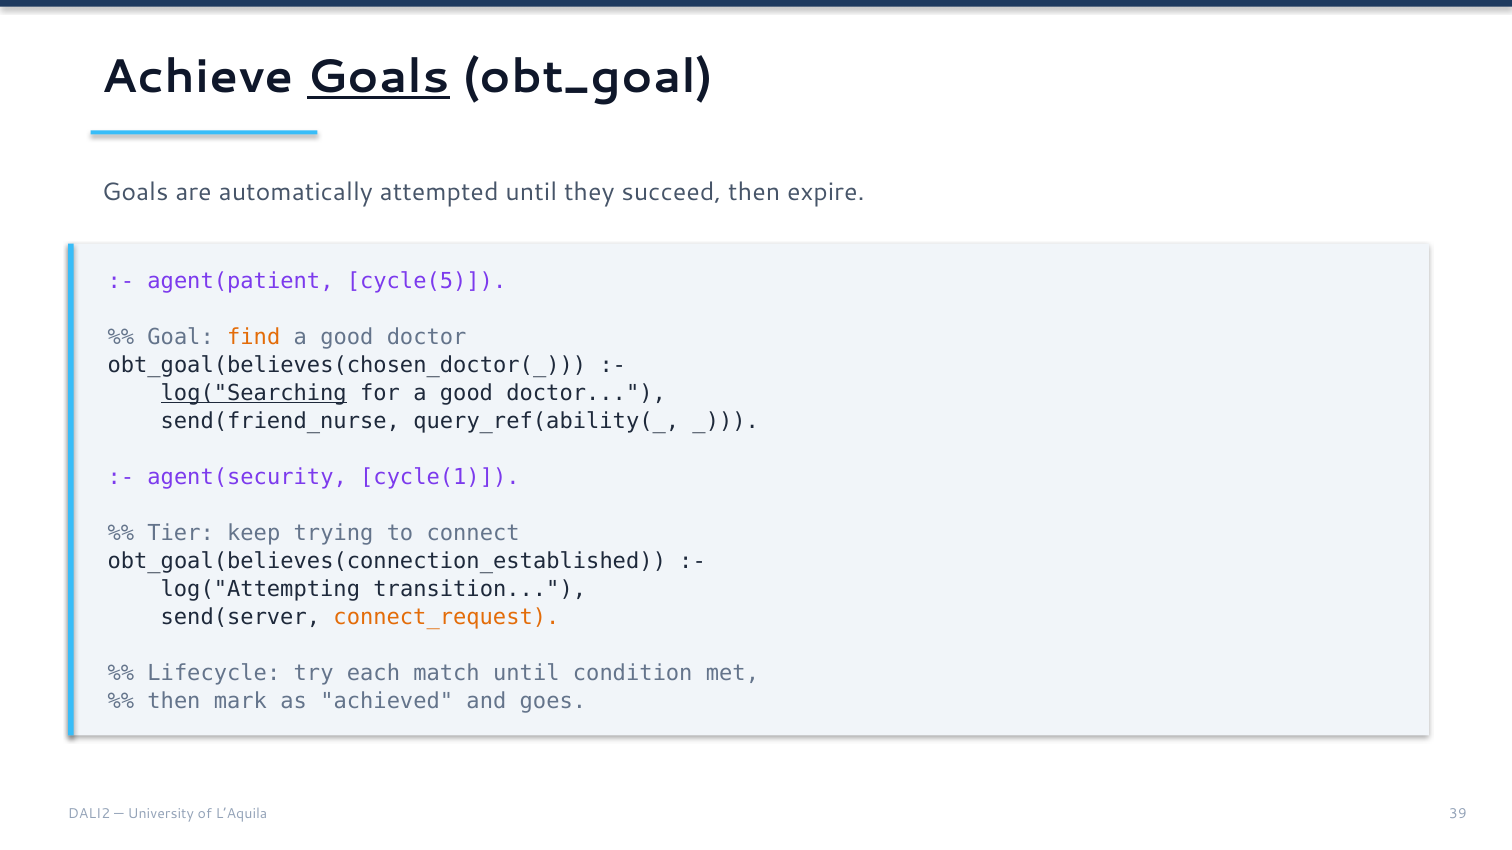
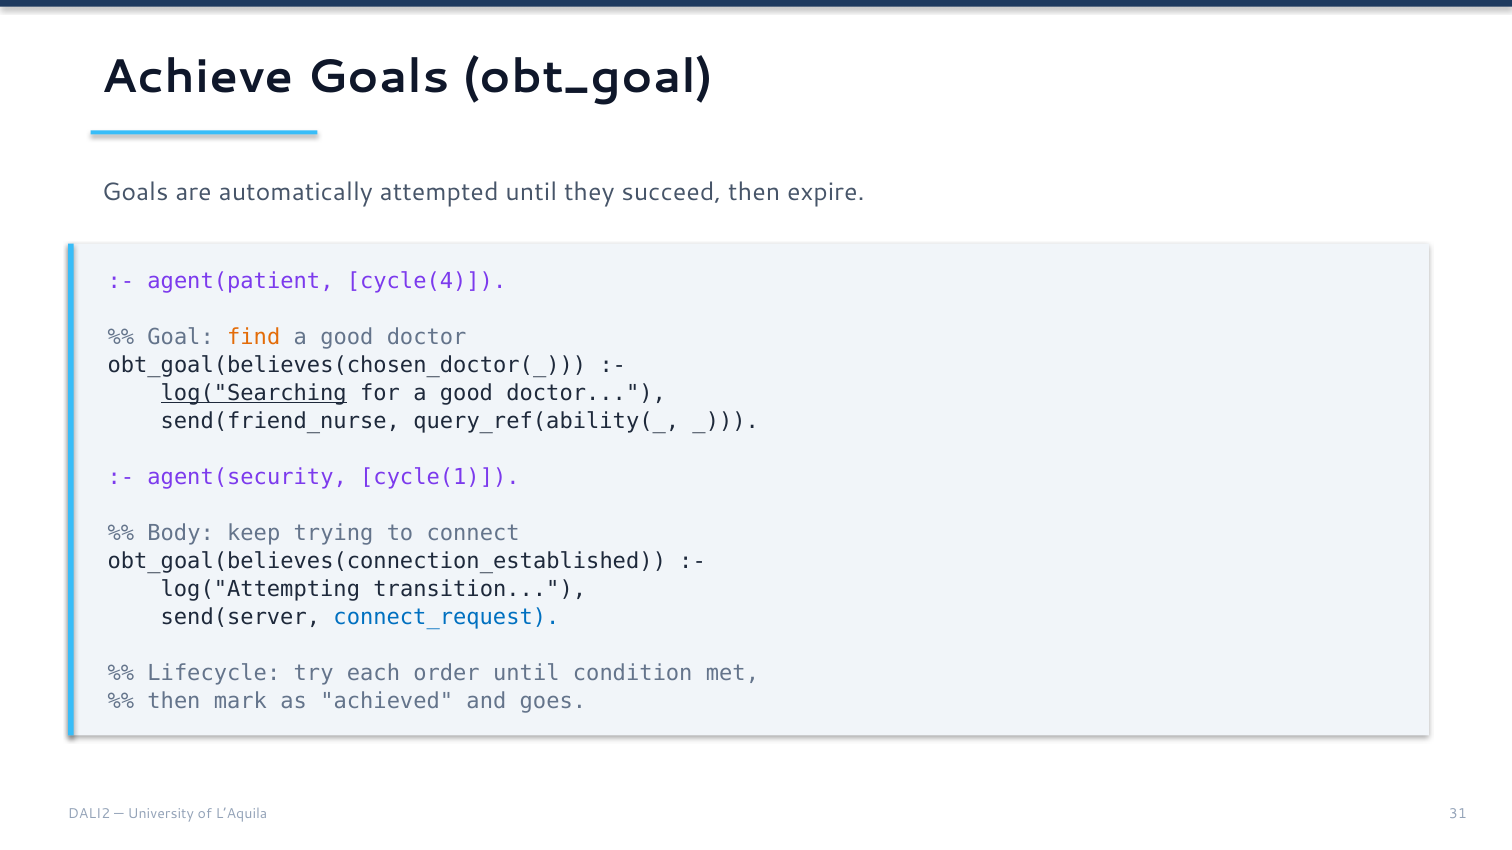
Goals at (378, 77) underline: present -> none
cycle(5: cycle(5 -> cycle(4
Tier: Tier -> Body
connect_request colour: orange -> blue
match: match -> order
39: 39 -> 31
